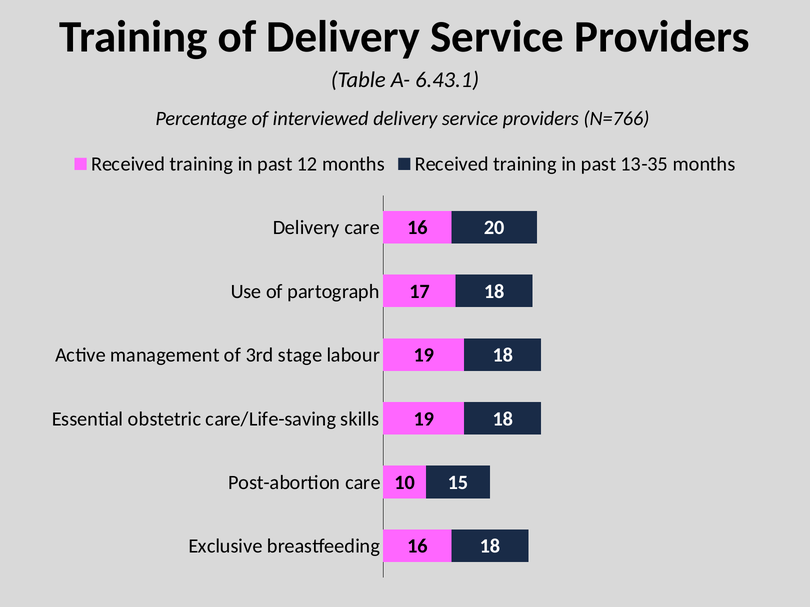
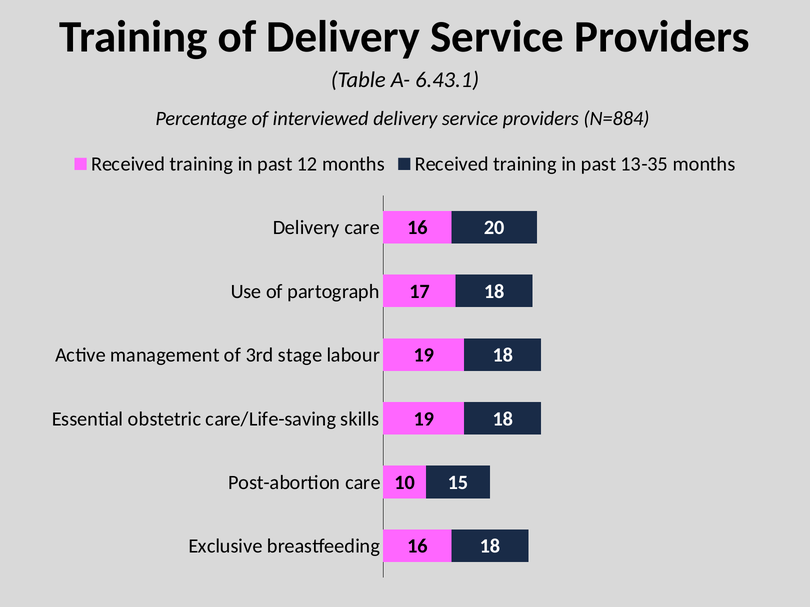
N=766: N=766 -> N=884
